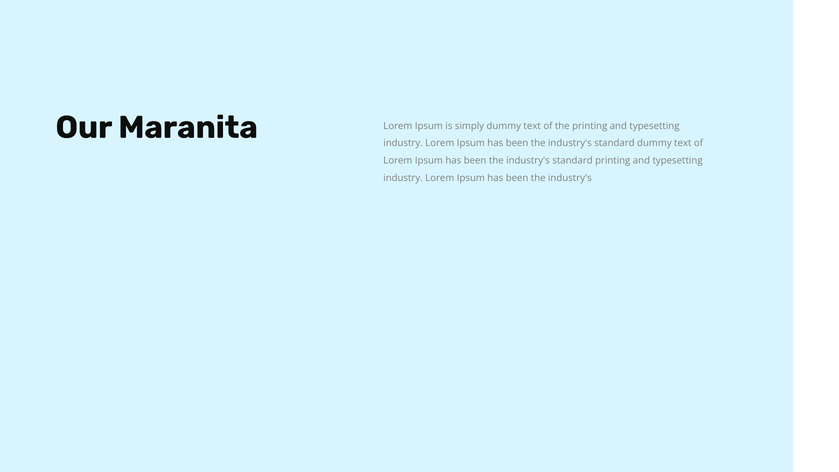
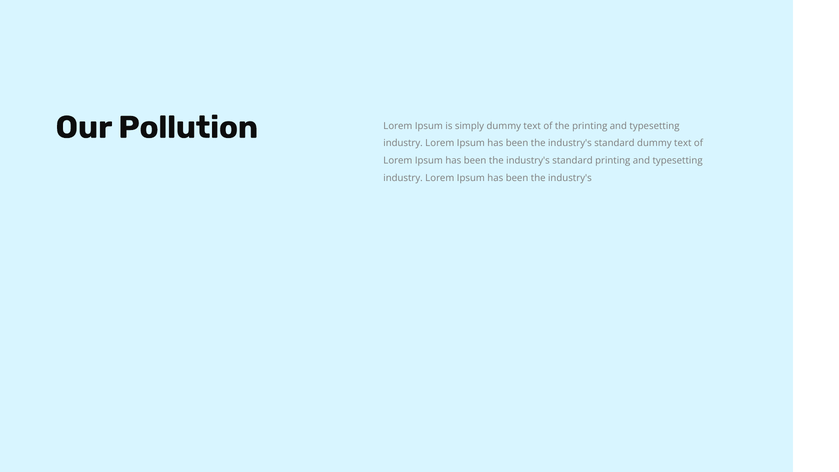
Maranita: Maranita -> Pollution
